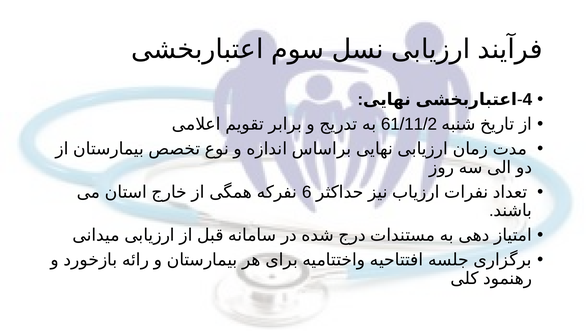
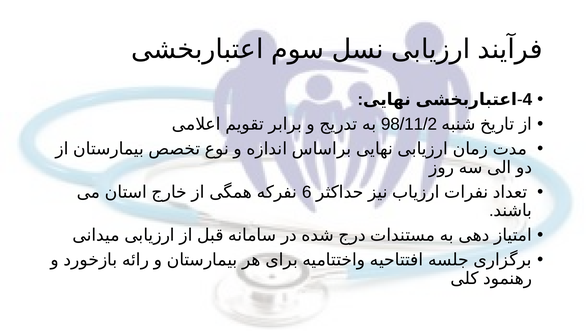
61/11/2: 61/11/2 -> 98/11/2
